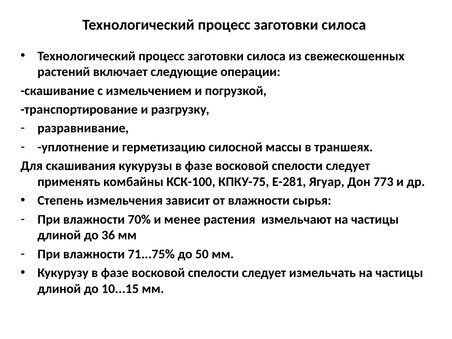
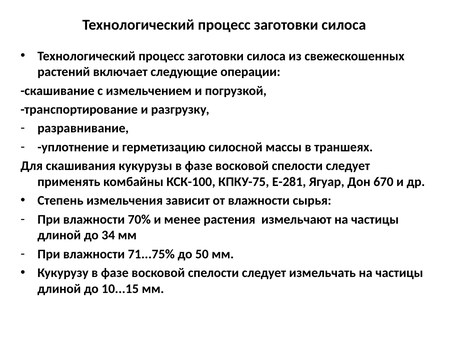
773: 773 -> 670
36: 36 -> 34
